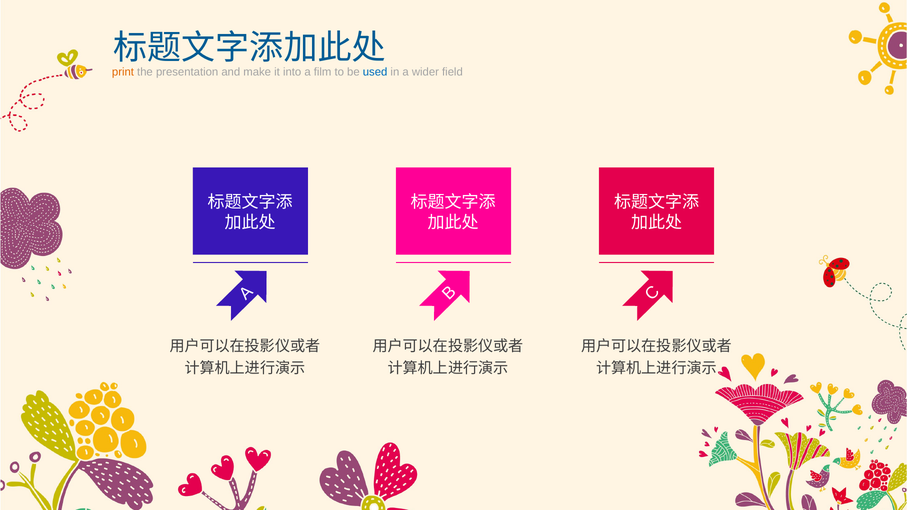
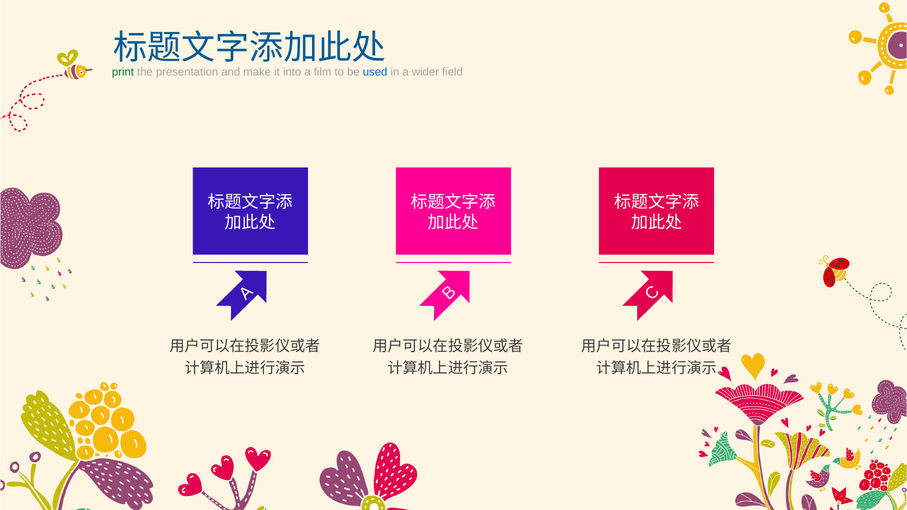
print colour: orange -> green
